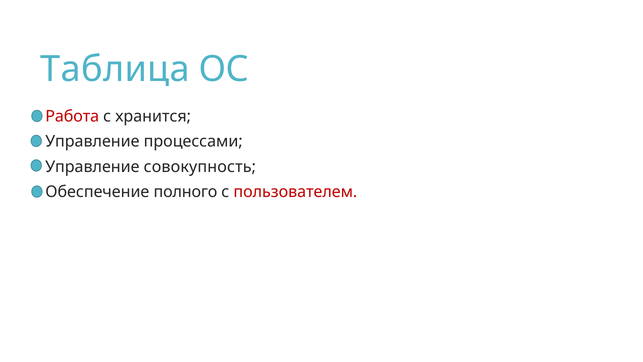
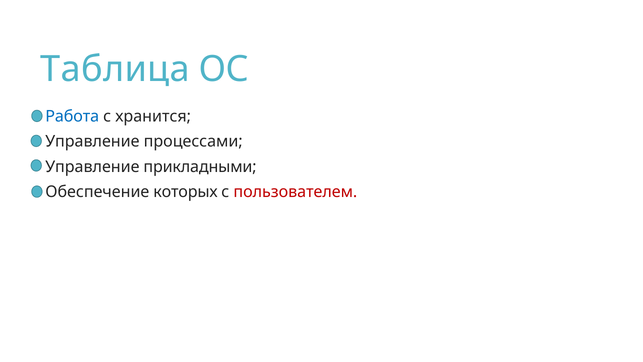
Работа colour: red -> blue
совокупность: совокупность -> прикладными
полного: полного -> которых
